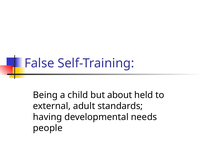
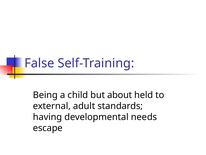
people: people -> escape
